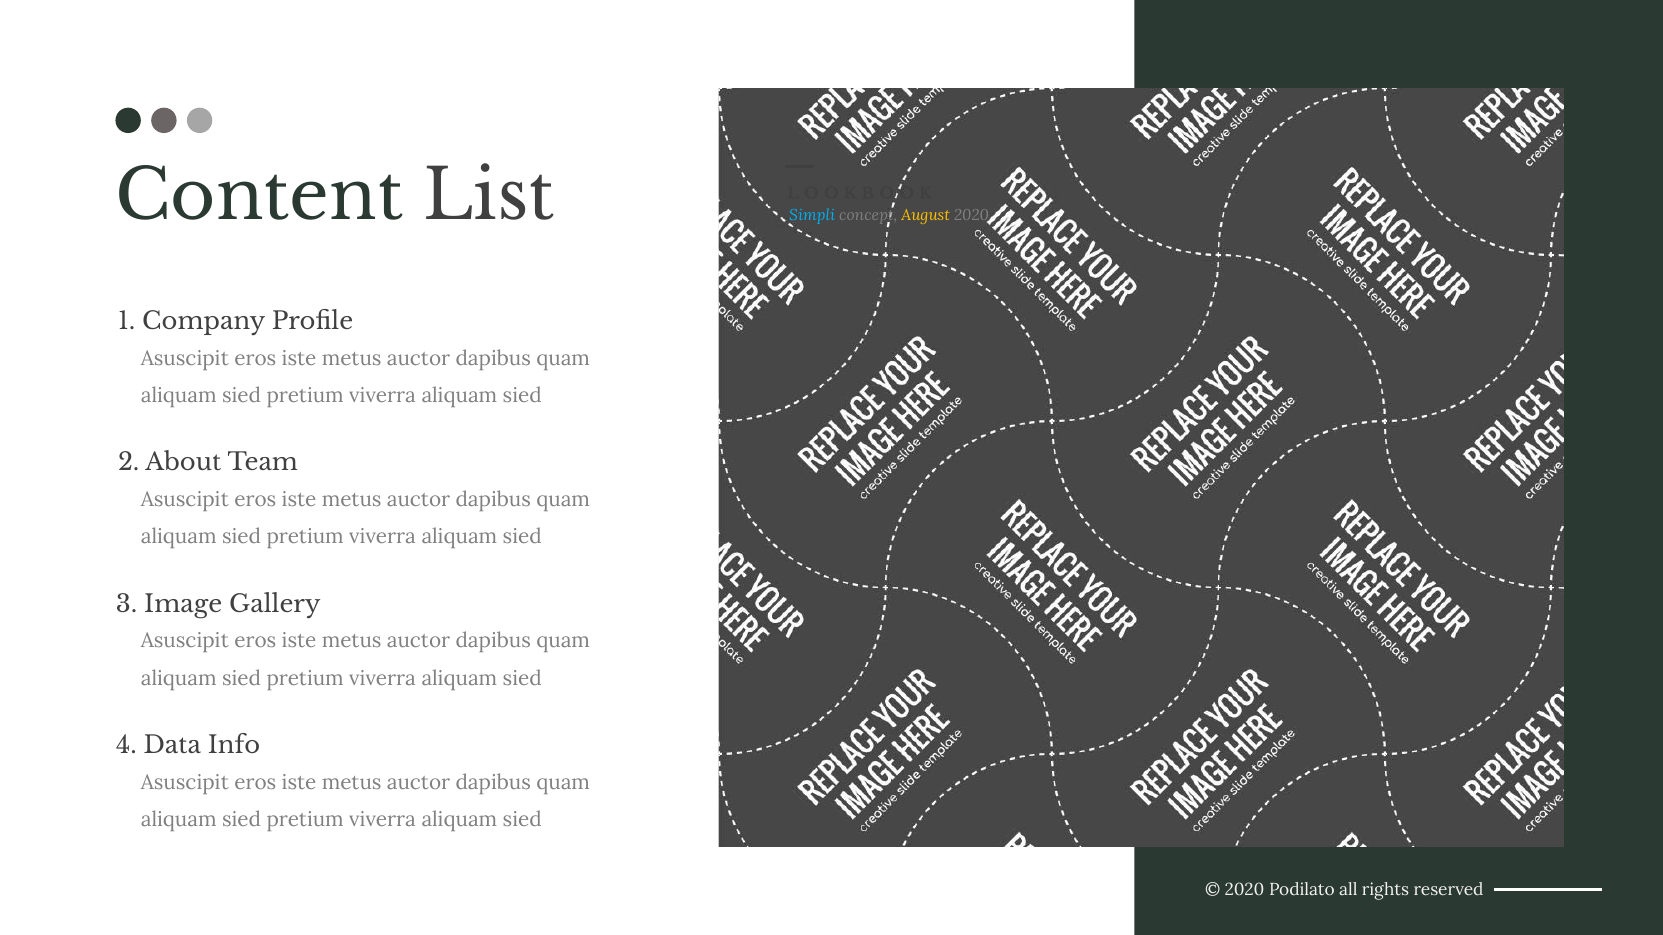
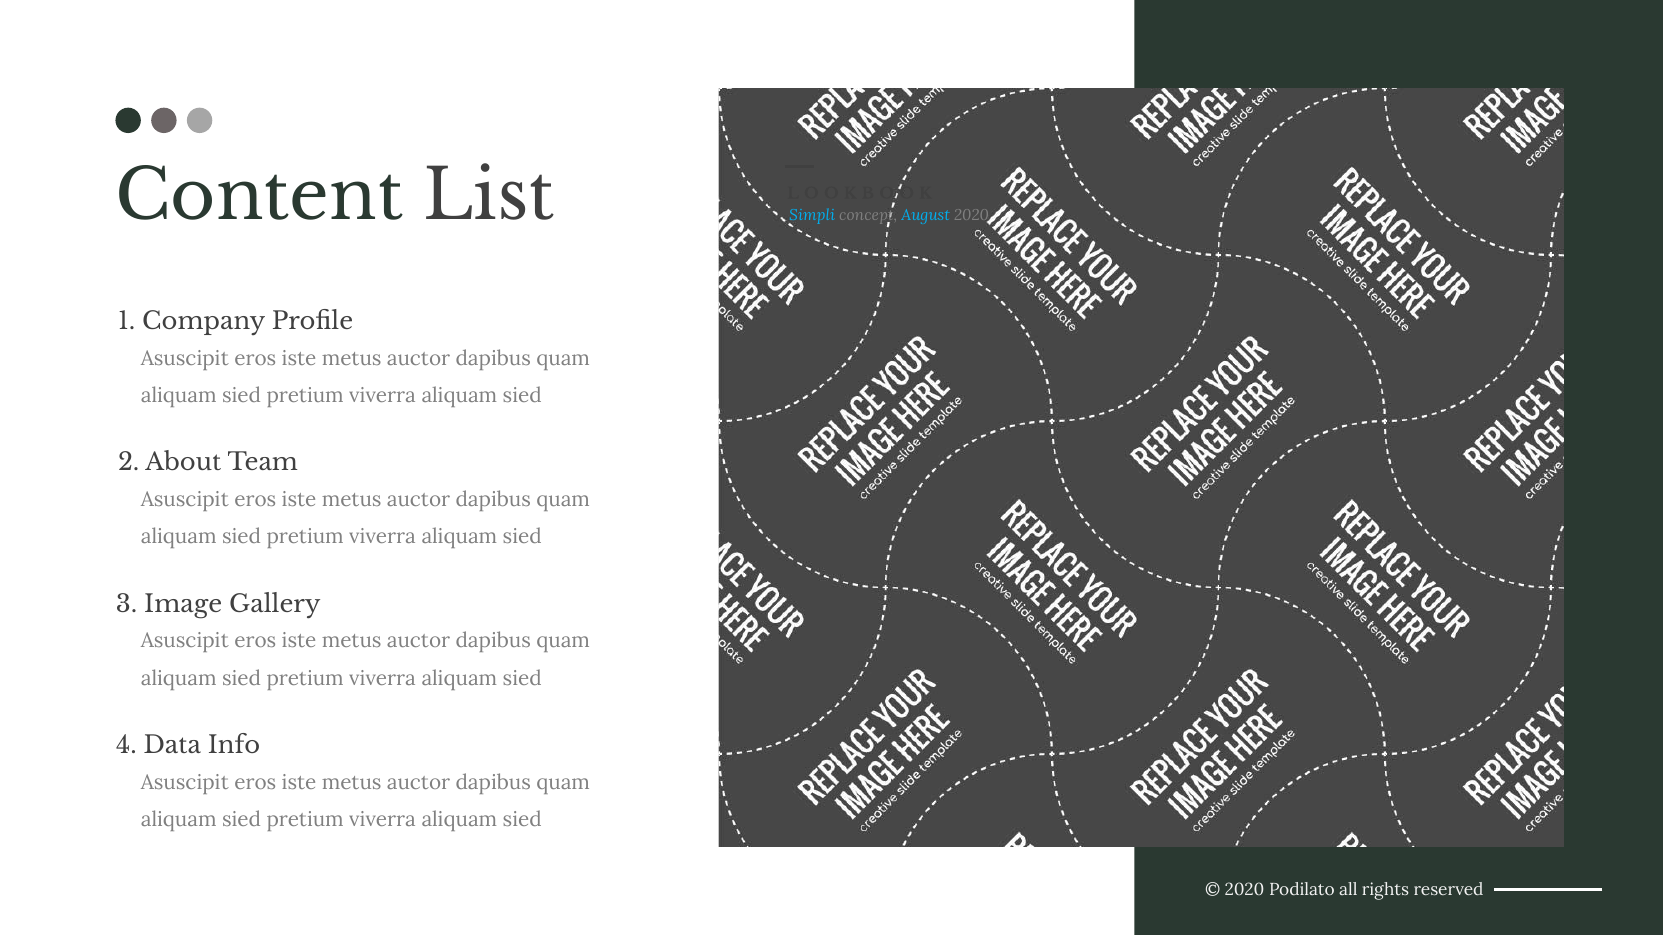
August colour: yellow -> light blue
